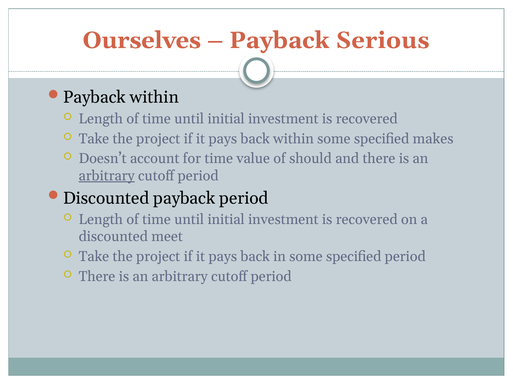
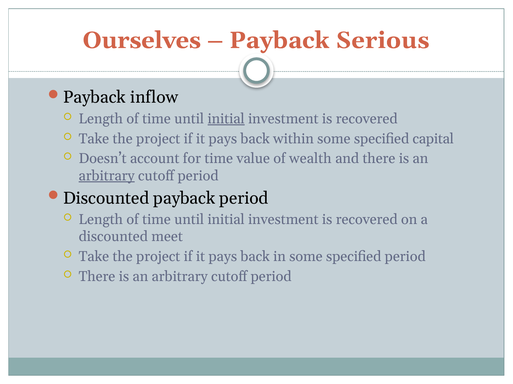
Payback within: within -> inflow
initial at (226, 119) underline: none -> present
makes: makes -> capital
should: should -> wealth
